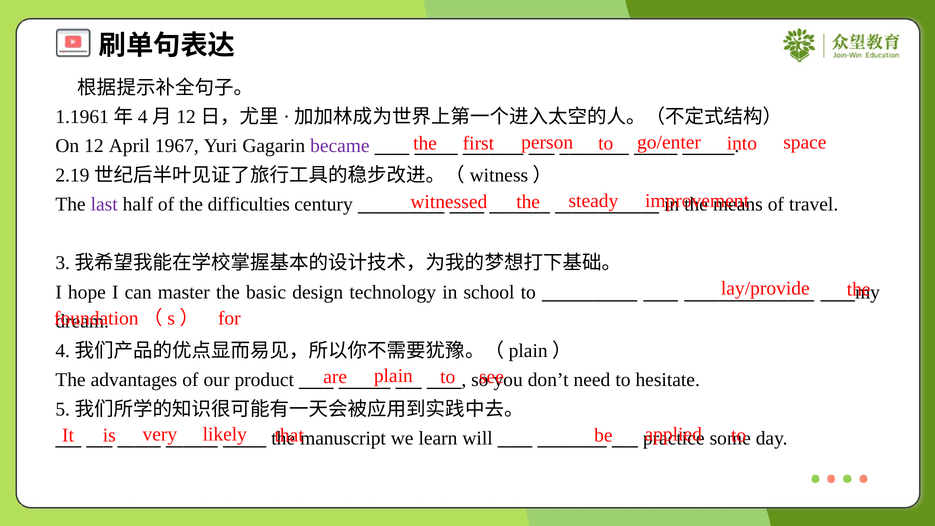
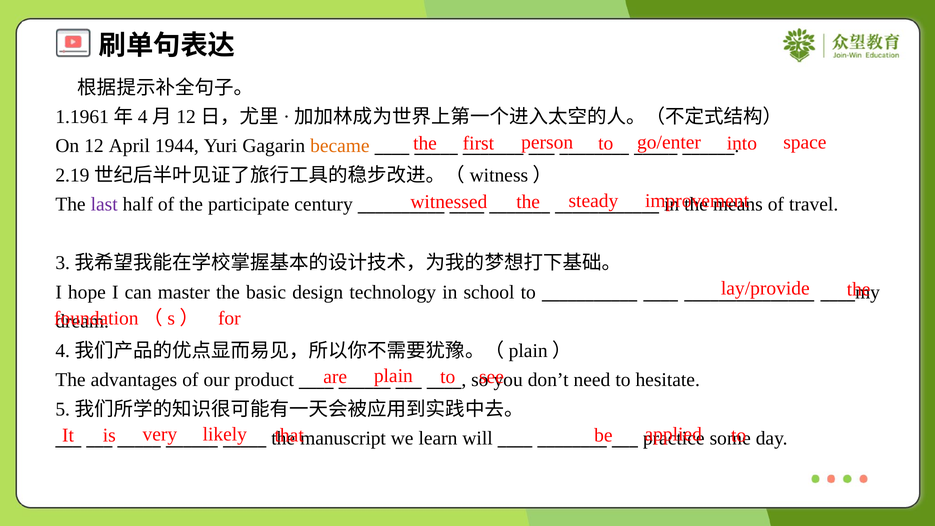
1967: 1967 -> 1944
became colour: purple -> orange
difficulties: difficulties -> participate
